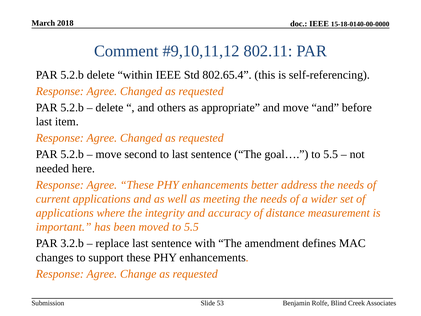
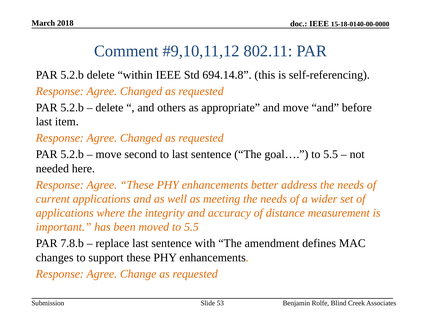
802.65.4: 802.65.4 -> 694.14.8
3.2.b: 3.2.b -> 7.8.b
